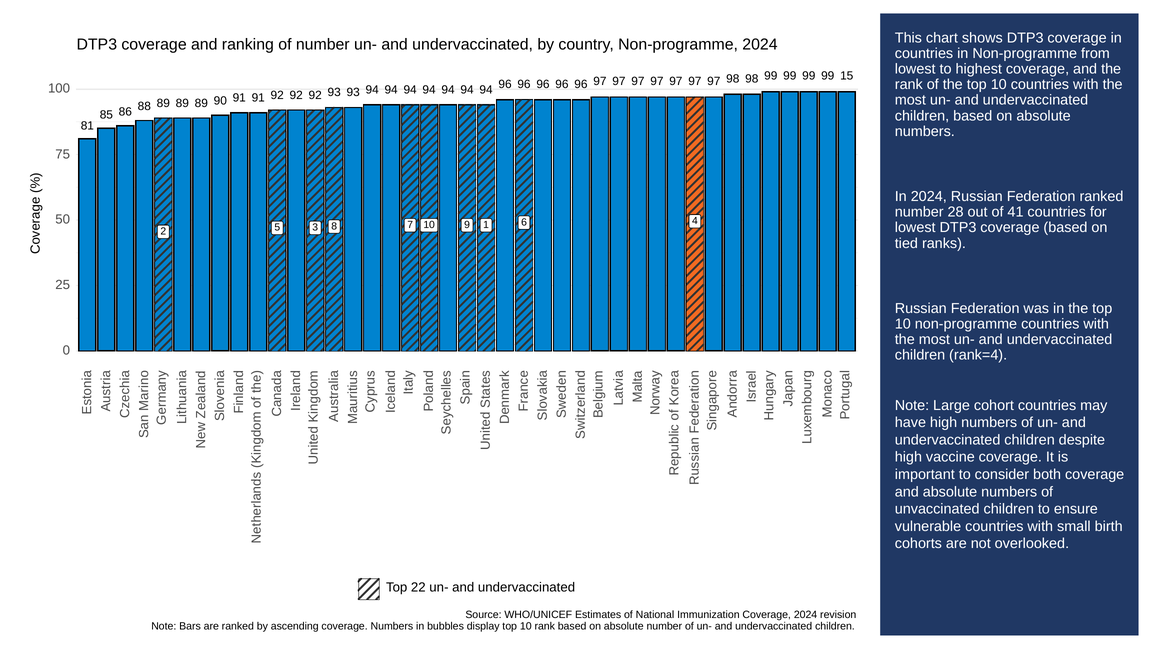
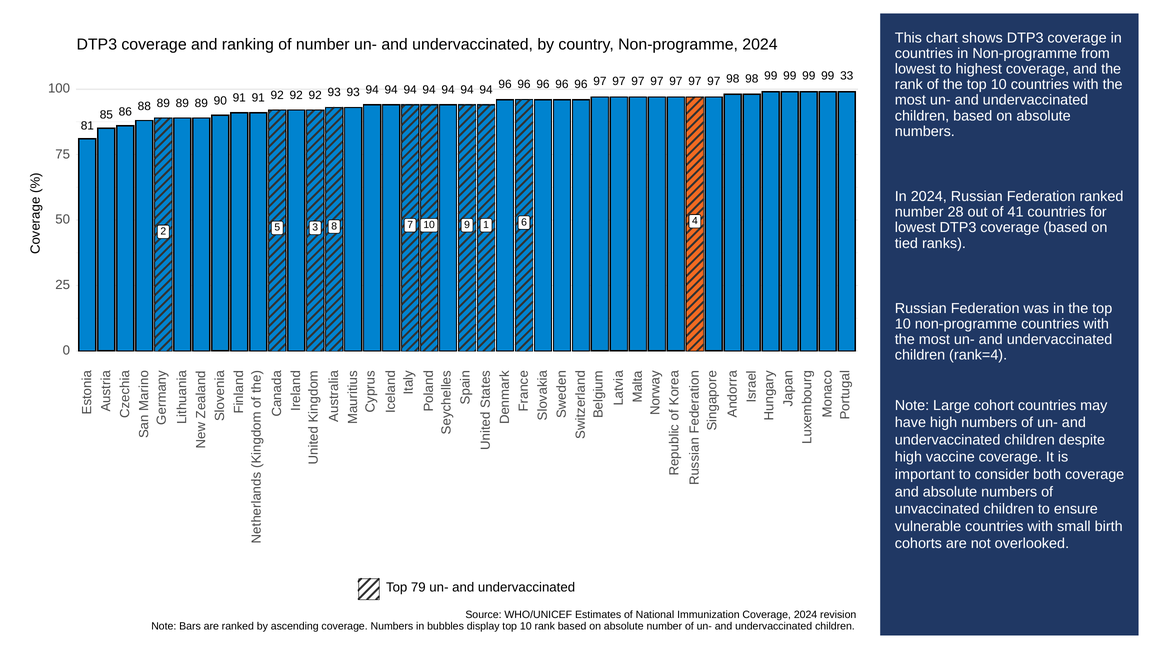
15: 15 -> 33
22: 22 -> 79
